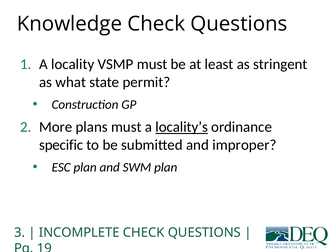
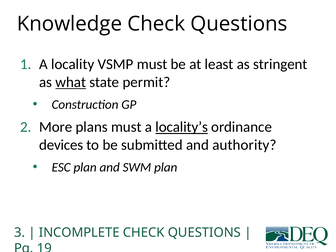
what underline: none -> present
specific: specific -> devices
improper: improper -> authority
